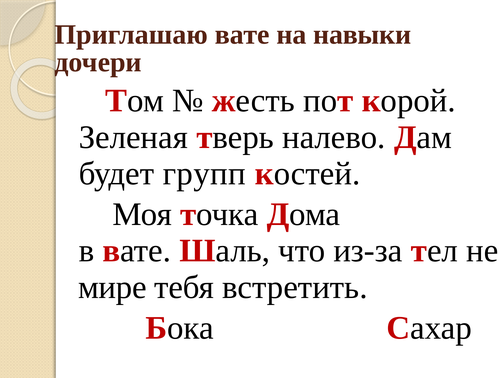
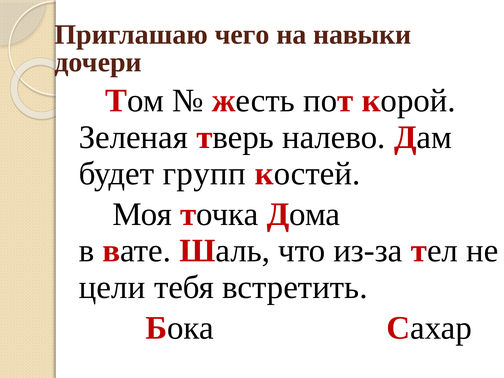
Приглашаю вате: вате -> чего
мире: мире -> цели
